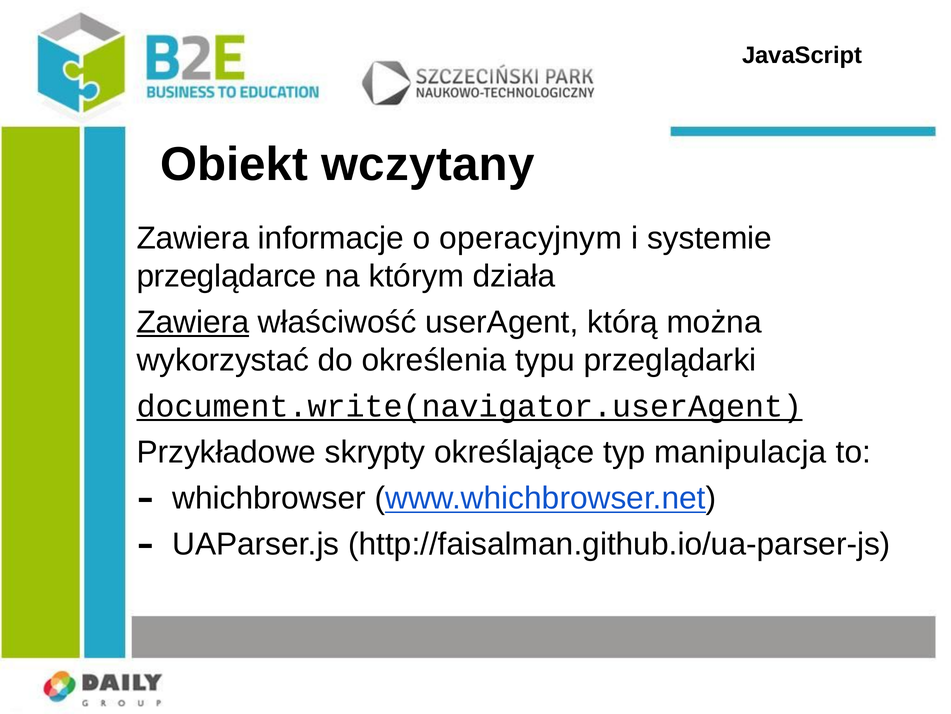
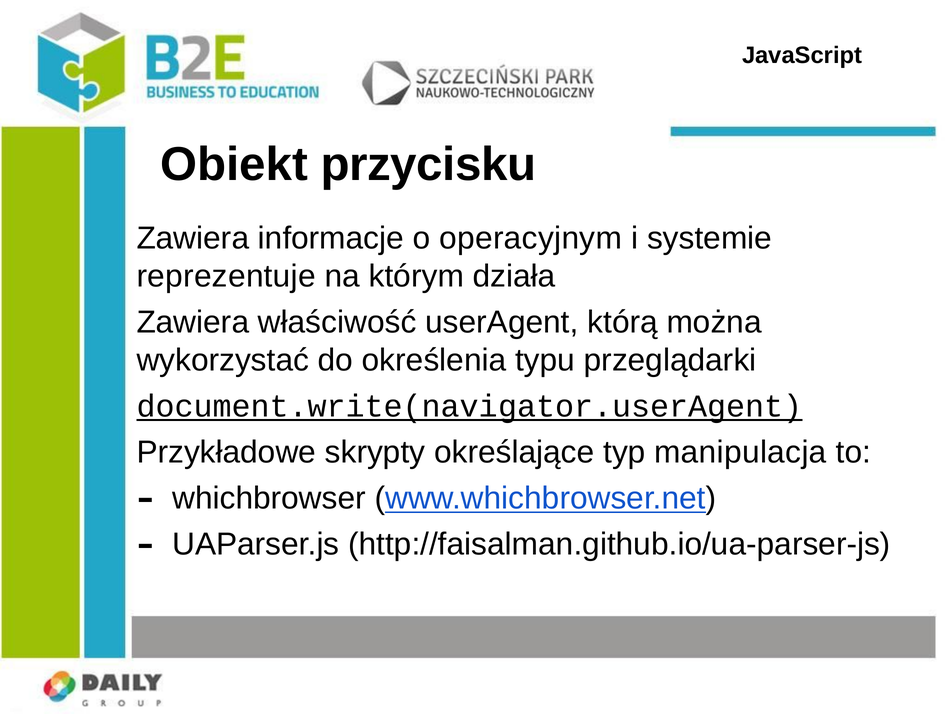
wczytany: wczytany -> przycisku
przeglądarce: przeglądarce -> reprezentuje
Zawiera at (193, 322) underline: present -> none
